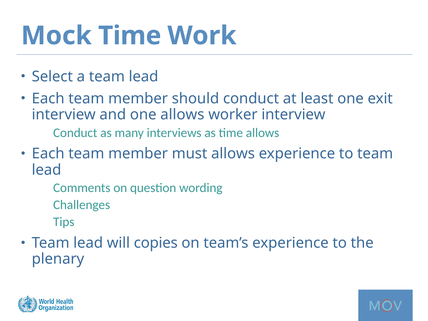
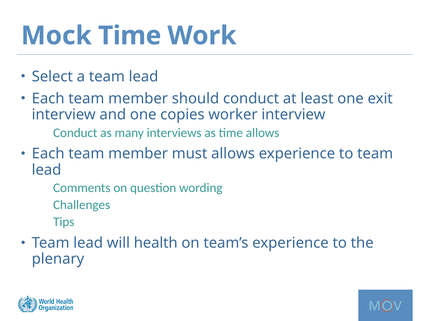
one allows: allows -> copies
copies: copies -> health
